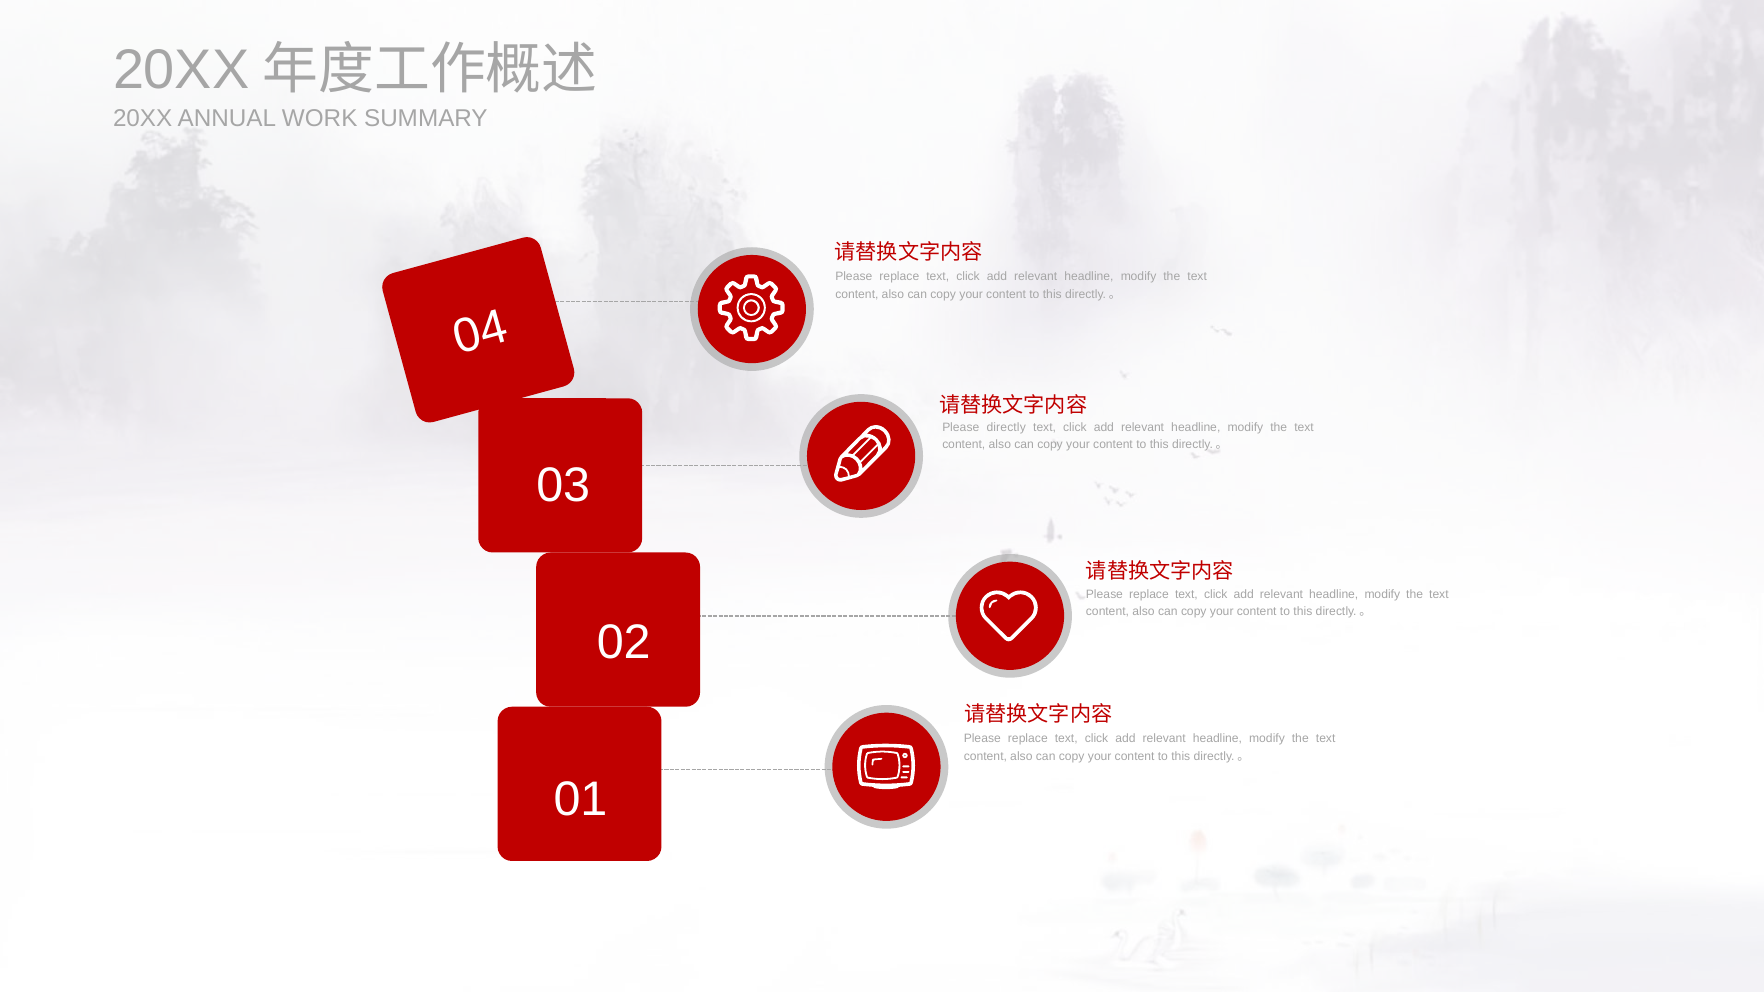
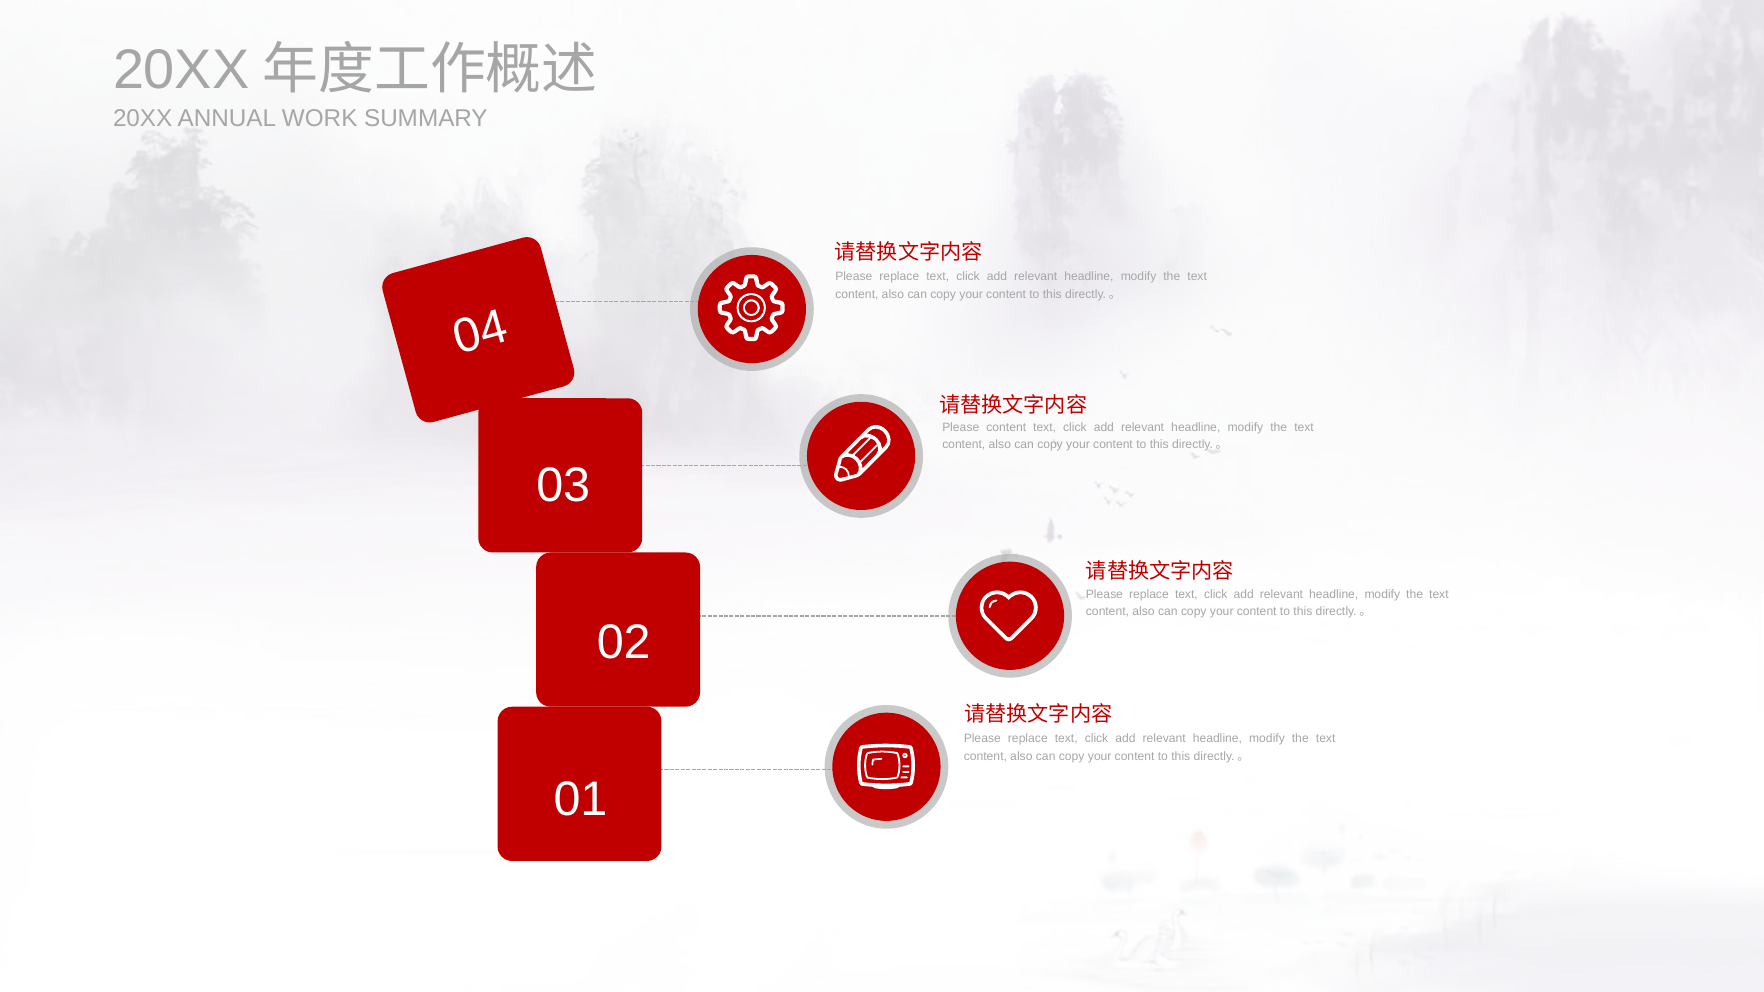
Please directly: directly -> content
